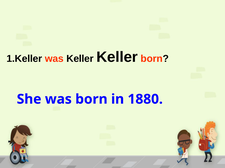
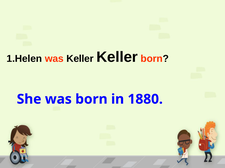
1.Keller: 1.Keller -> 1.Helen
